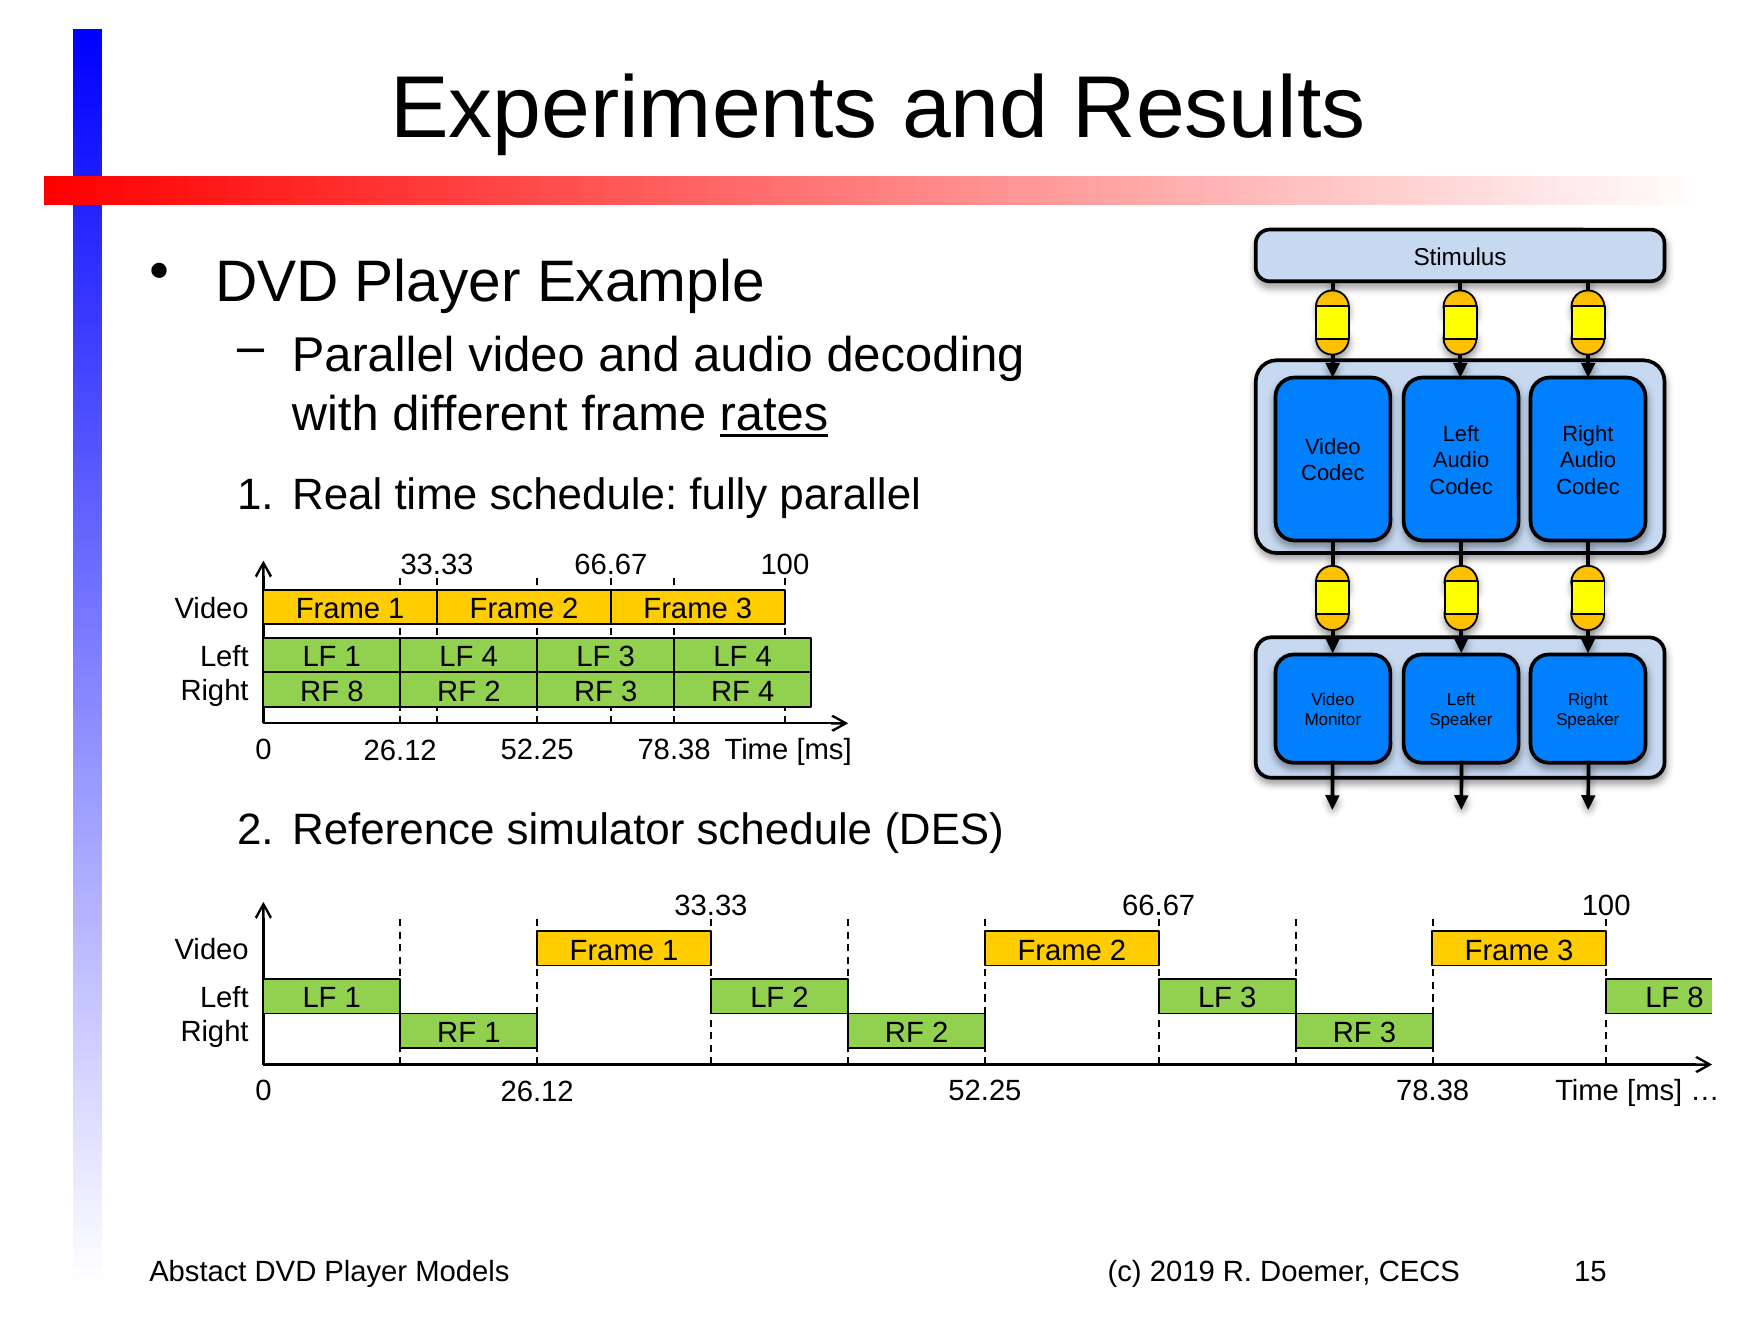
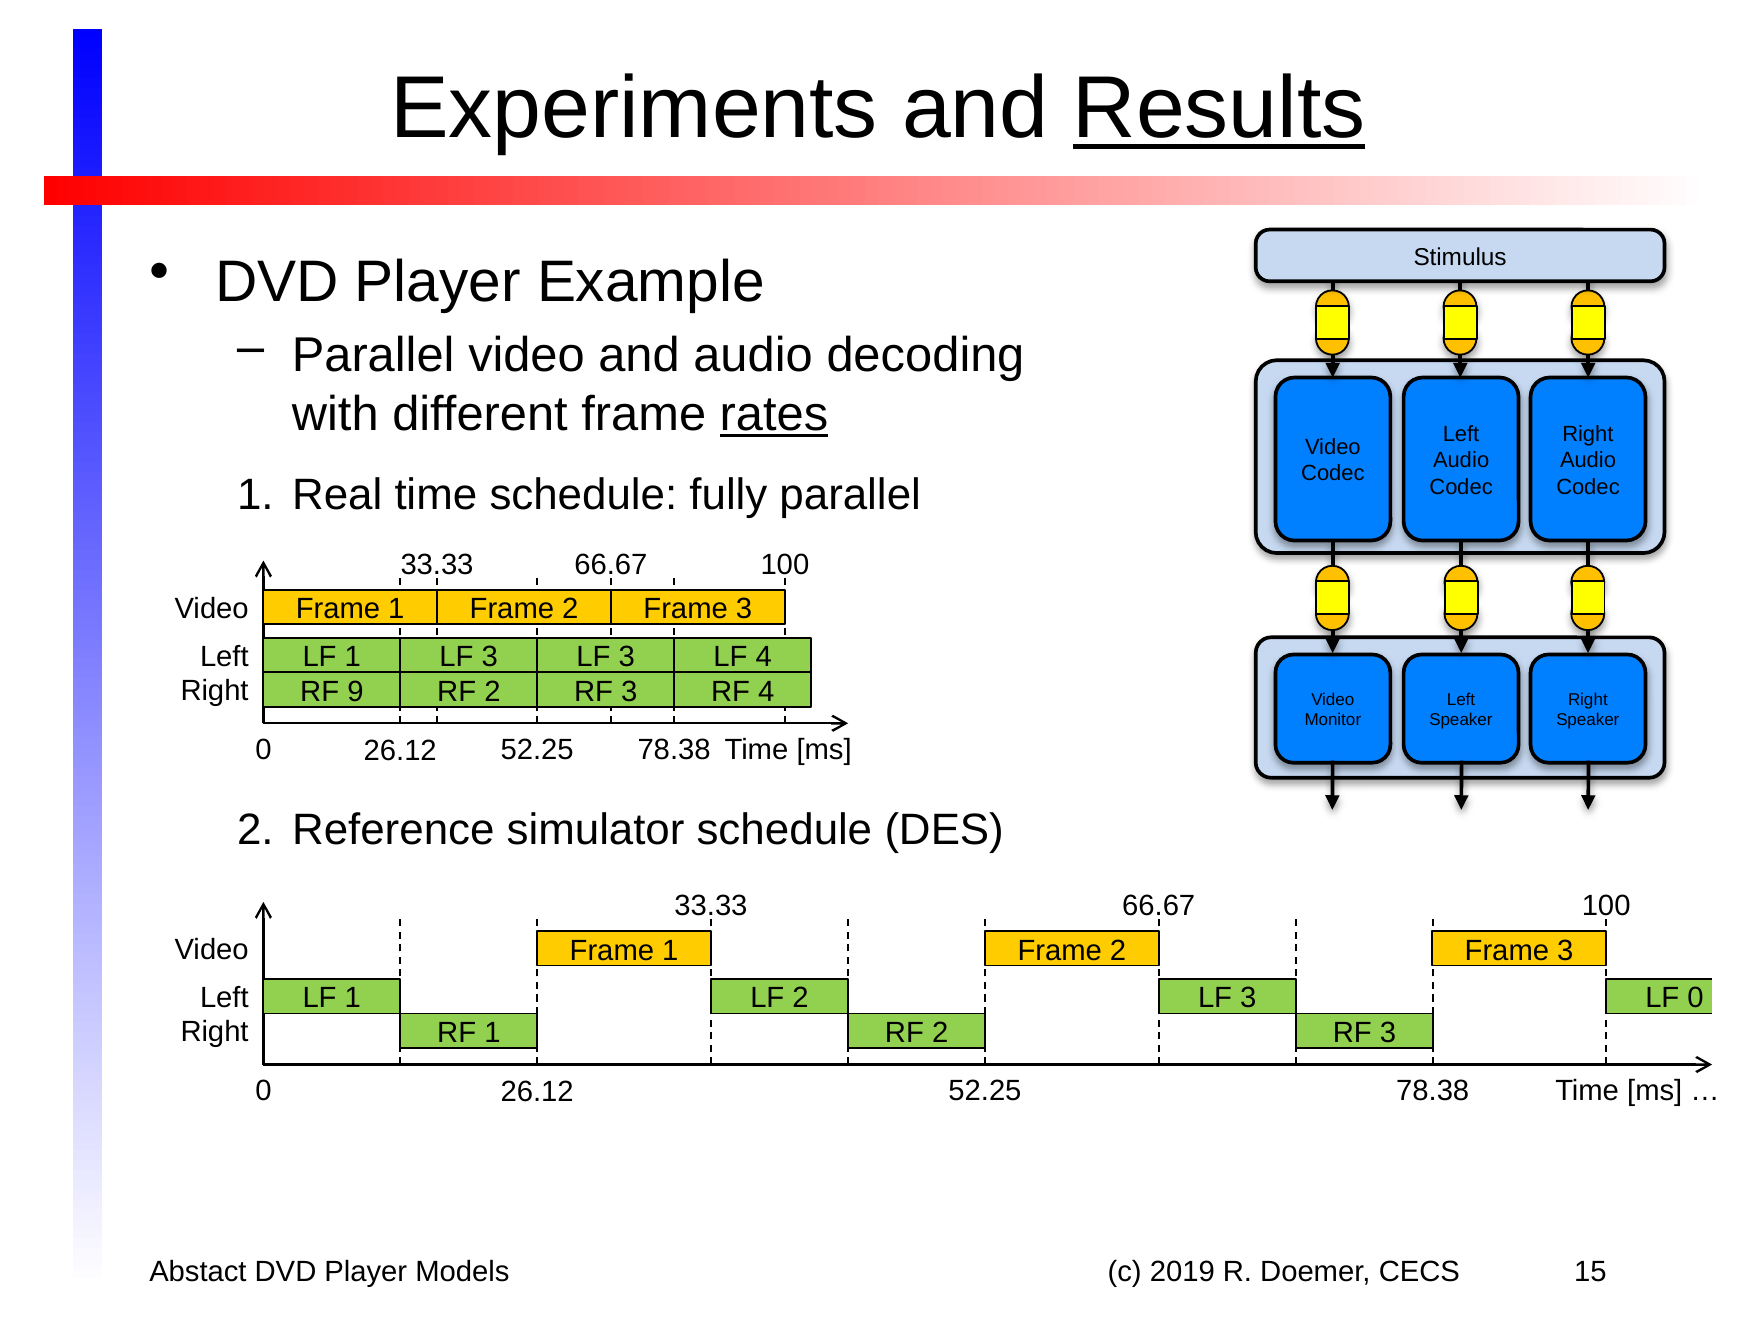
Results underline: none -> present
4 at (490, 657): 4 -> 3
RF 8: 8 -> 9
LF 8: 8 -> 0
